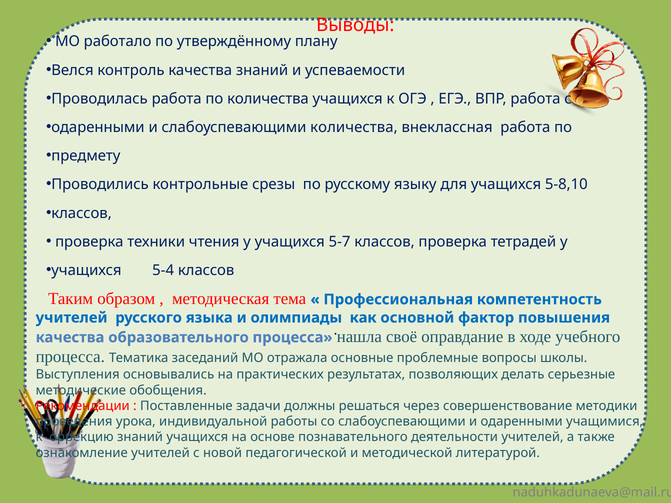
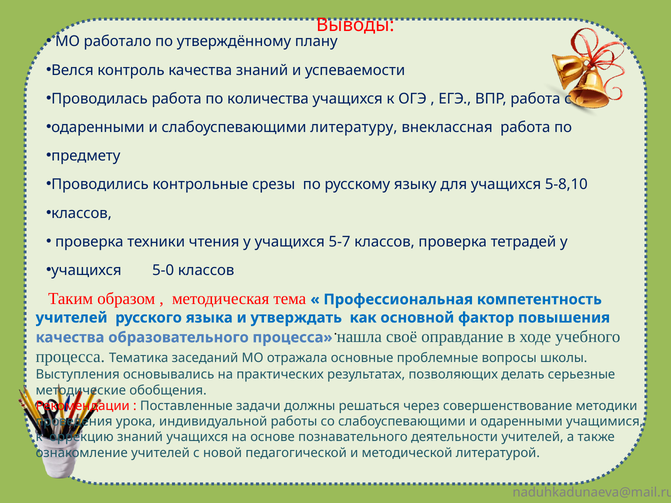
слабоуспевающими количества: количества -> литературу
5-4: 5-4 -> 5-0
олимпиады: олимпиады -> утверждать
